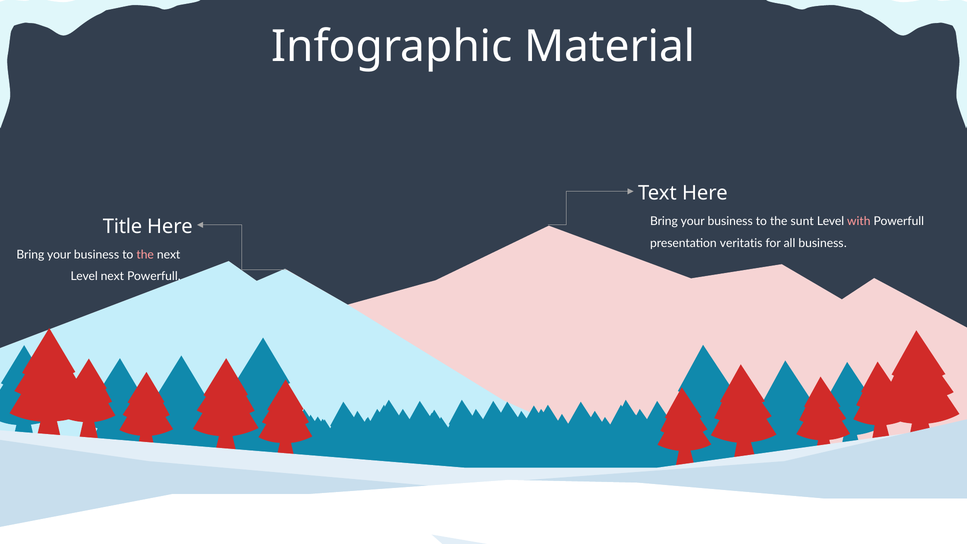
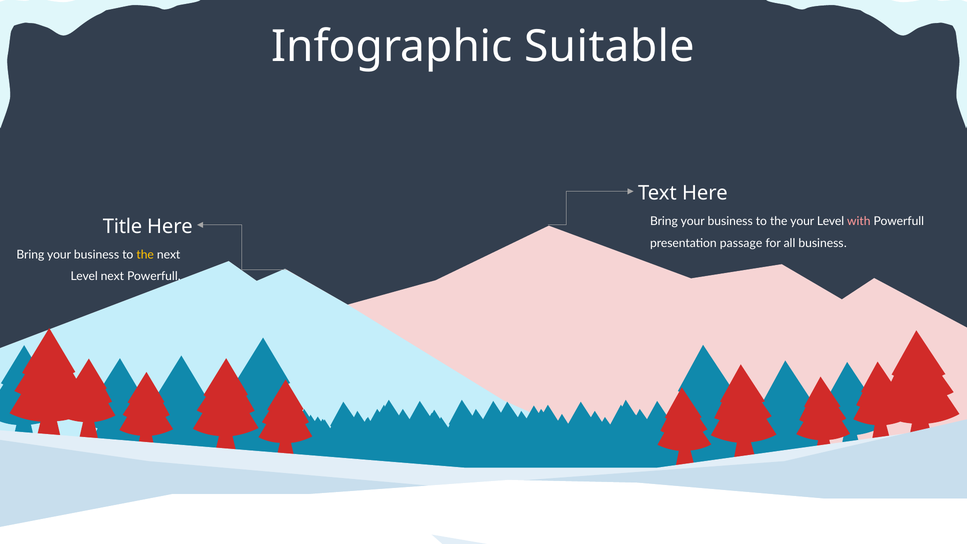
Material: Material -> Suitable
the sunt: sunt -> your
veritatis: veritatis -> passage
the at (145, 255) colour: pink -> yellow
